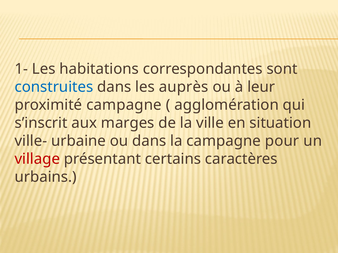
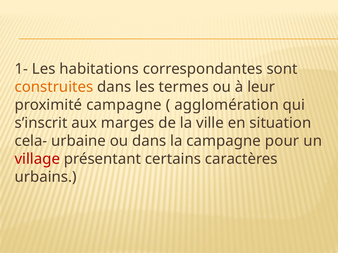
construites colour: blue -> orange
auprès: auprès -> termes
ville-: ville- -> cela-
